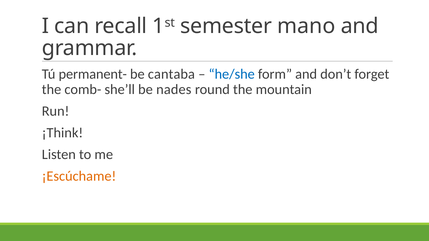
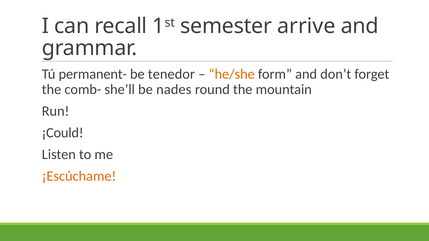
mano: mano -> arrive
cantaba: cantaba -> tenedor
he/she colour: blue -> orange
¡Think: ¡Think -> ¡Could
